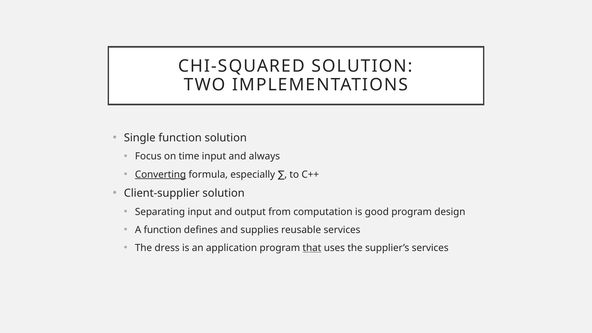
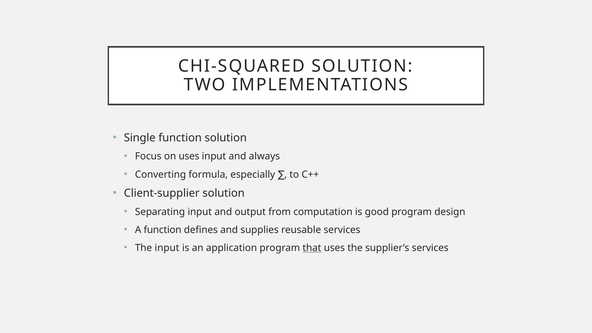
on time: time -> uses
Converting underline: present -> none
The dress: dress -> input
